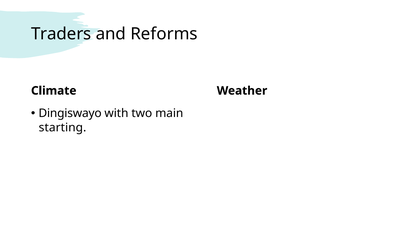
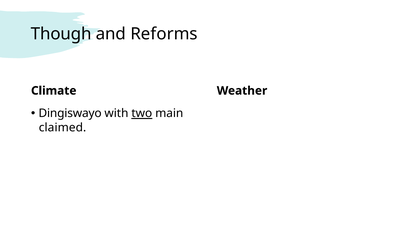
Traders: Traders -> Though
two underline: none -> present
starting: starting -> claimed
